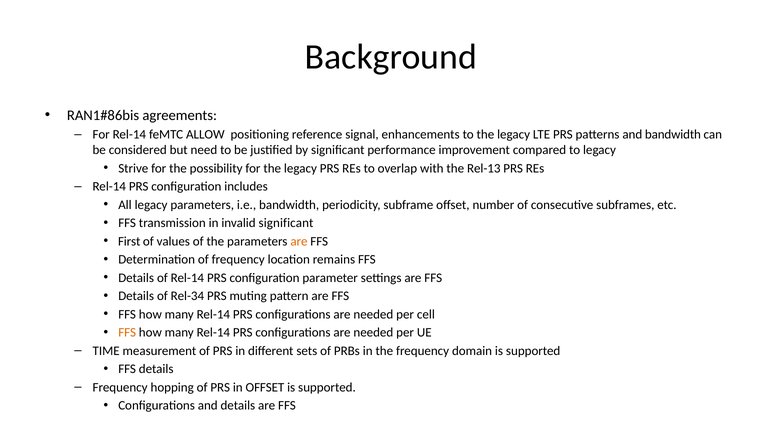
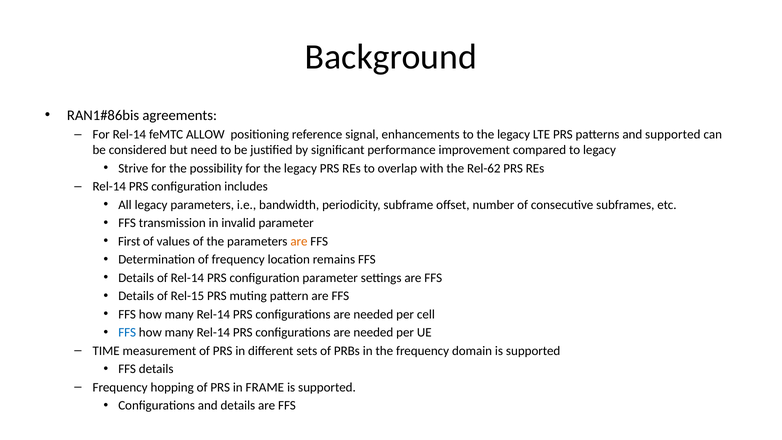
and bandwidth: bandwidth -> supported
Rel-13: Rel-13 -> Rel-62
invalid significant: significant -> parameter
Rel-34: Rel-34 -> Rel-15
FFS at (127, 333) colour: orange -> blue
in OFFSET: OFFSET -> FRAME
